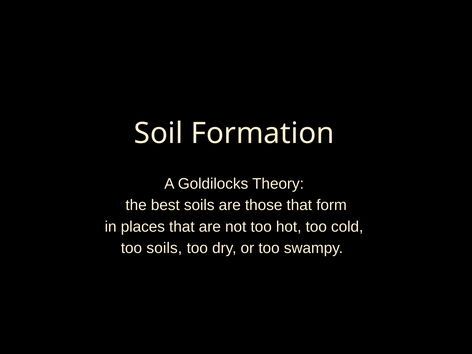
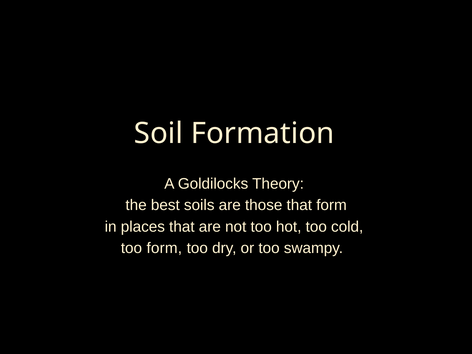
too soils: soils -> form
